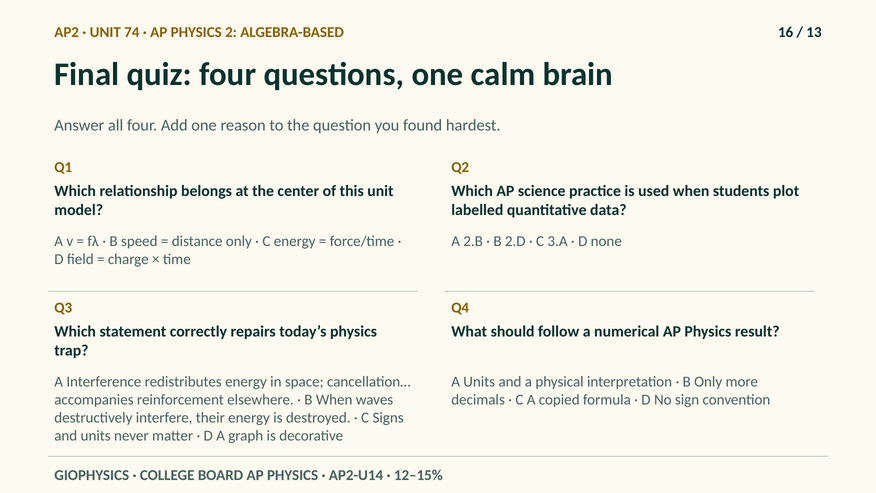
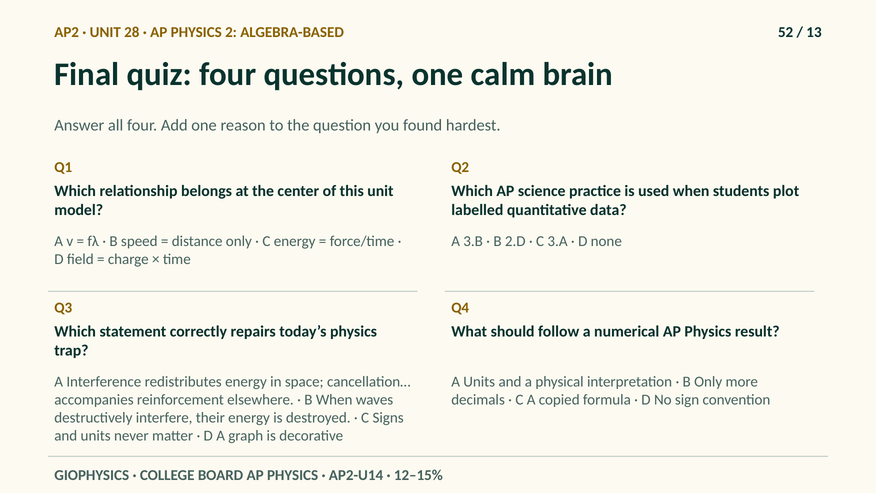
74: 74 -> 28
16: 16 -> 52
2.B: 2.B -> 3.B
